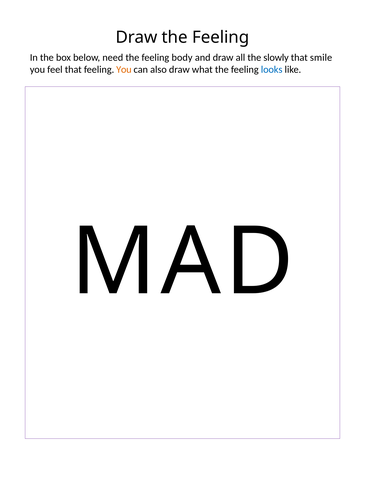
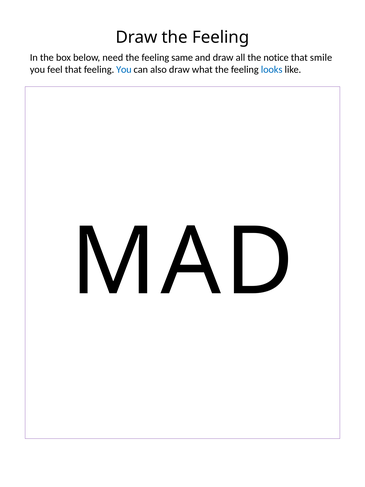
body: body -> same
slowly: slowly -> notice
You at (124, 70) colour: orange -> blue
